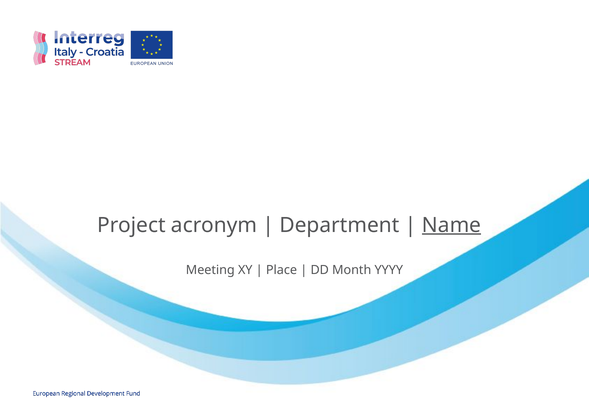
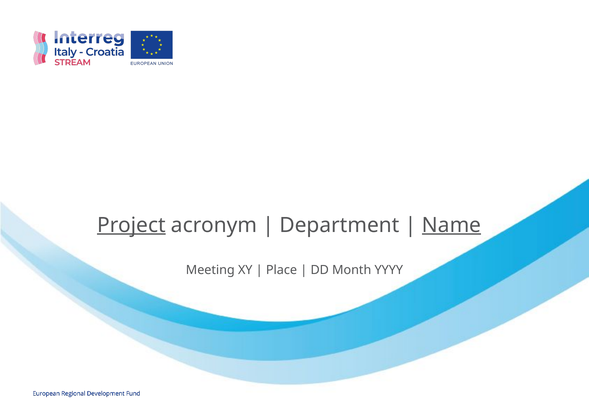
Project underline: none -> present
